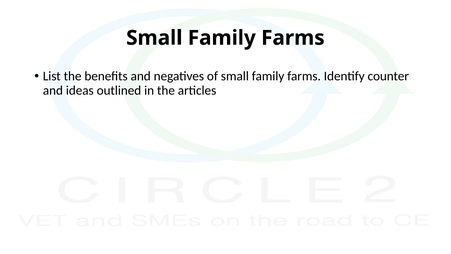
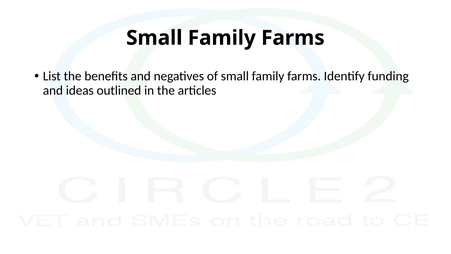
counter: counter -> funding
